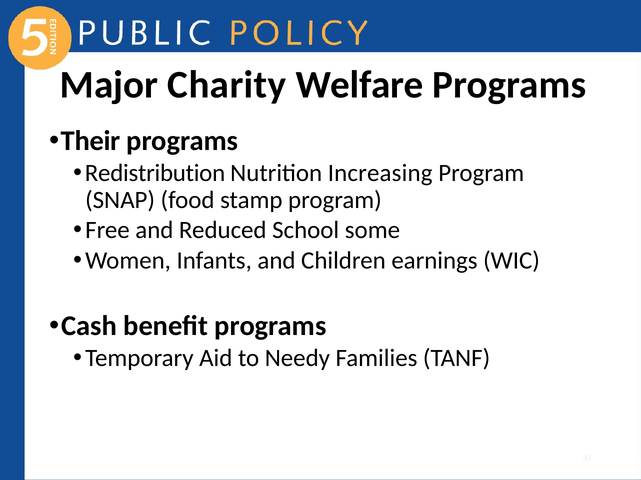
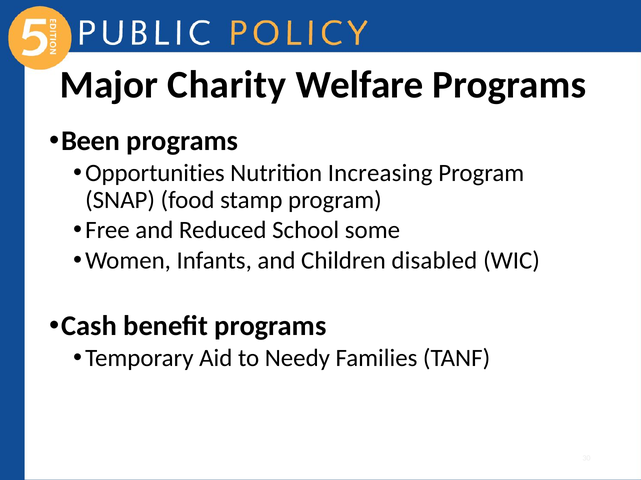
Their: Their -> Been
Redistribution: Redistribution -> Opportunities
earnings: earnings -> disabled
